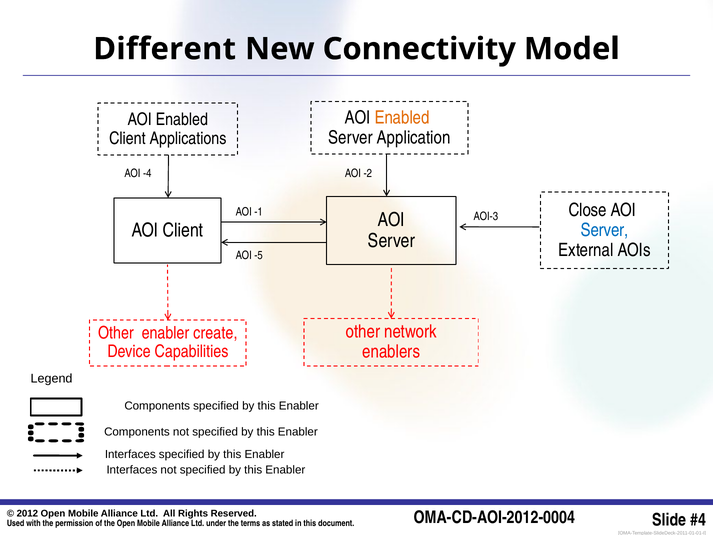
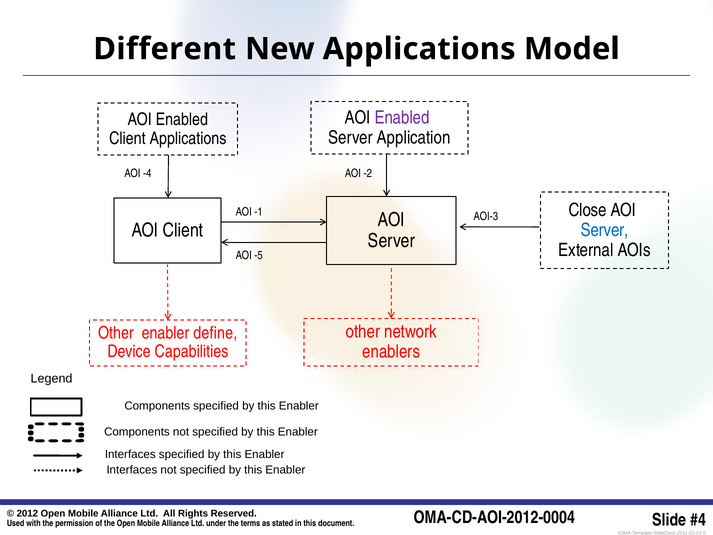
New Connectivity: Connectivity -> Applications
Enabled at (402, 118) colour: orange -> purple
create: create -> define
